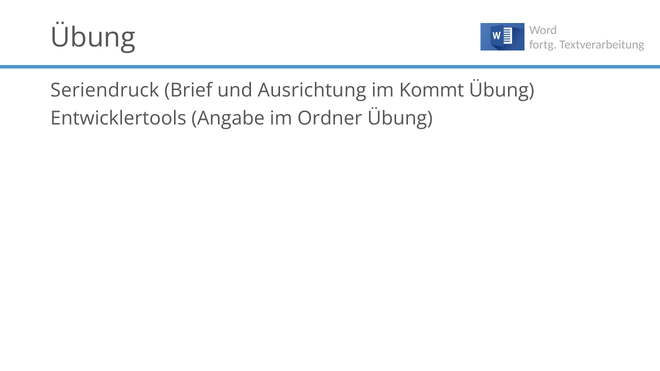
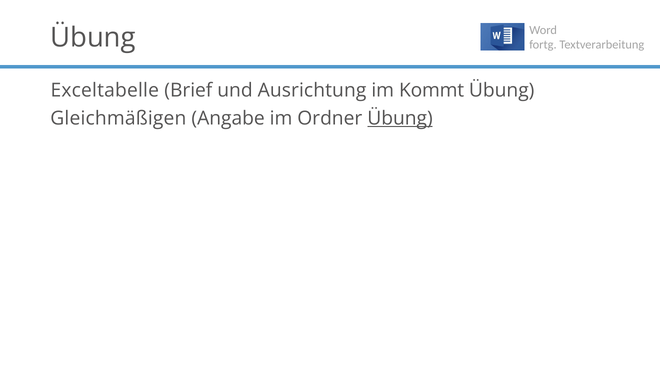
Seriendruck: Seriendruck -> Exceltabelle
Entwicklertools: Entwicklertools -> Gleichmäßigen
Übung at (400, 118) underline: none -> present
